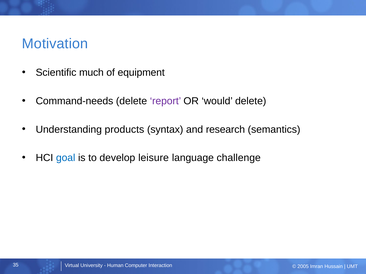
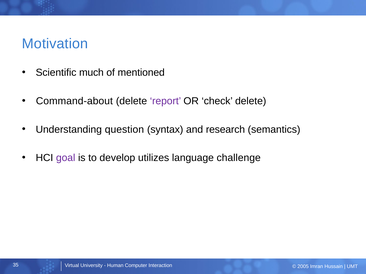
equipment: equipment -> mentioned
Command-needs: Command-needs -> Command-about
would: would -> check
products: products -> question
goal colour: blue -> purple
leisure: leisure -> utilizes
